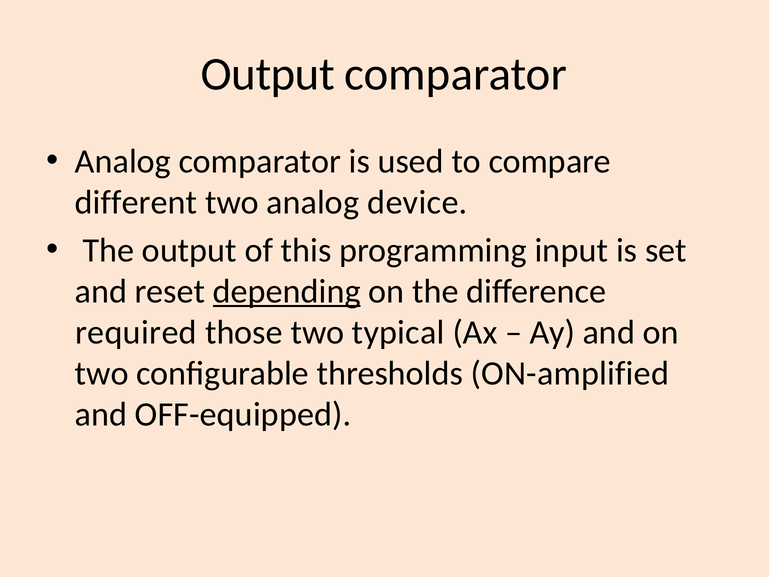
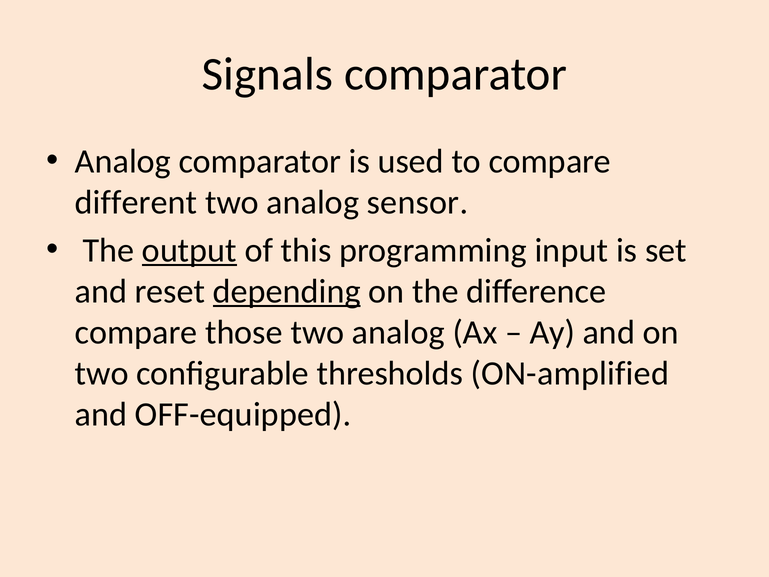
Output at (268, 74): Output -> Signals
device: device -> sensor
output at (189, 250) underline: none -> present
required at (136, 332): required -> compare
those two typical: typical -> analog
